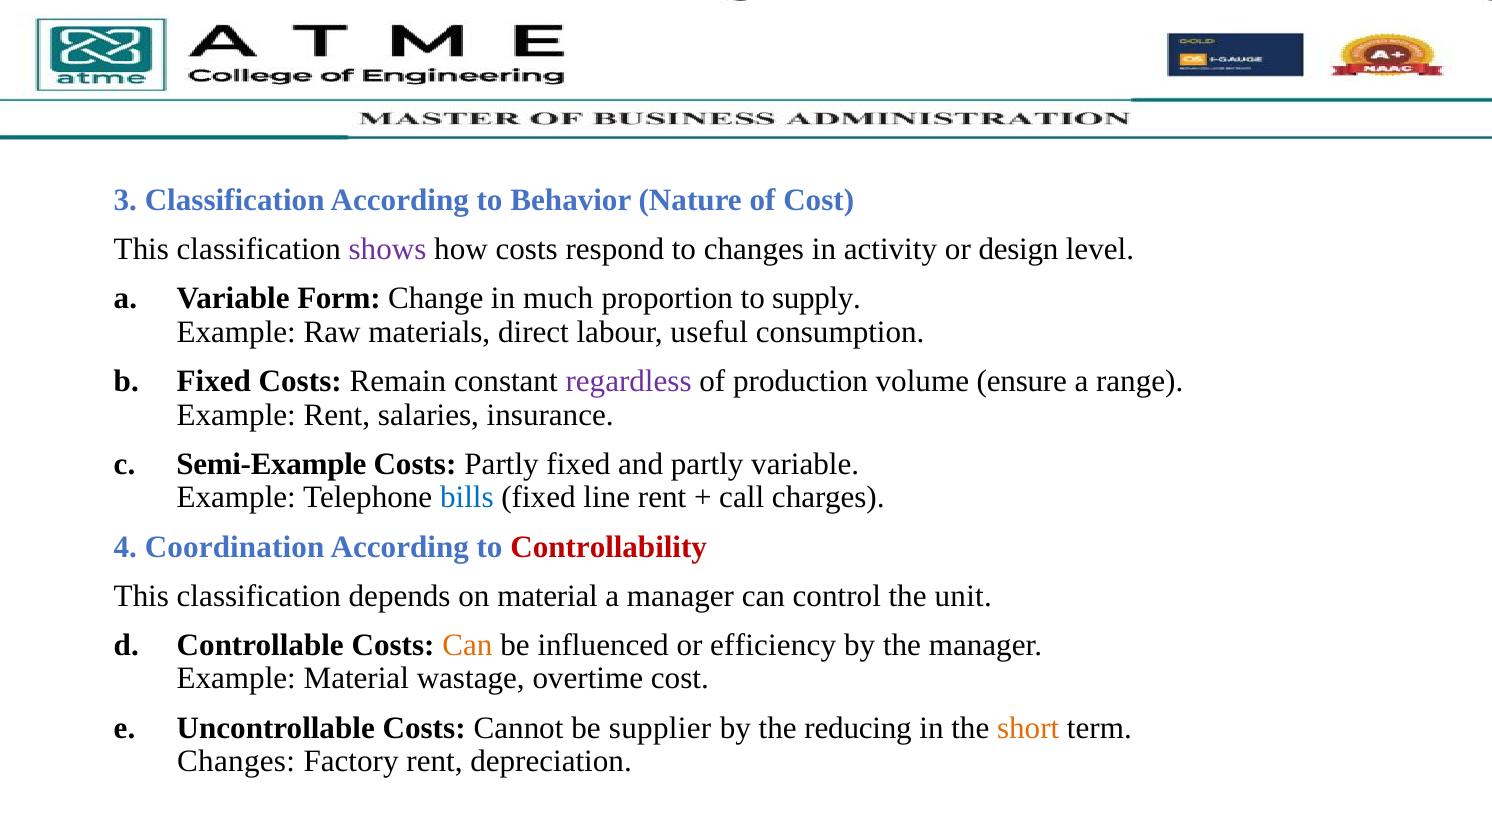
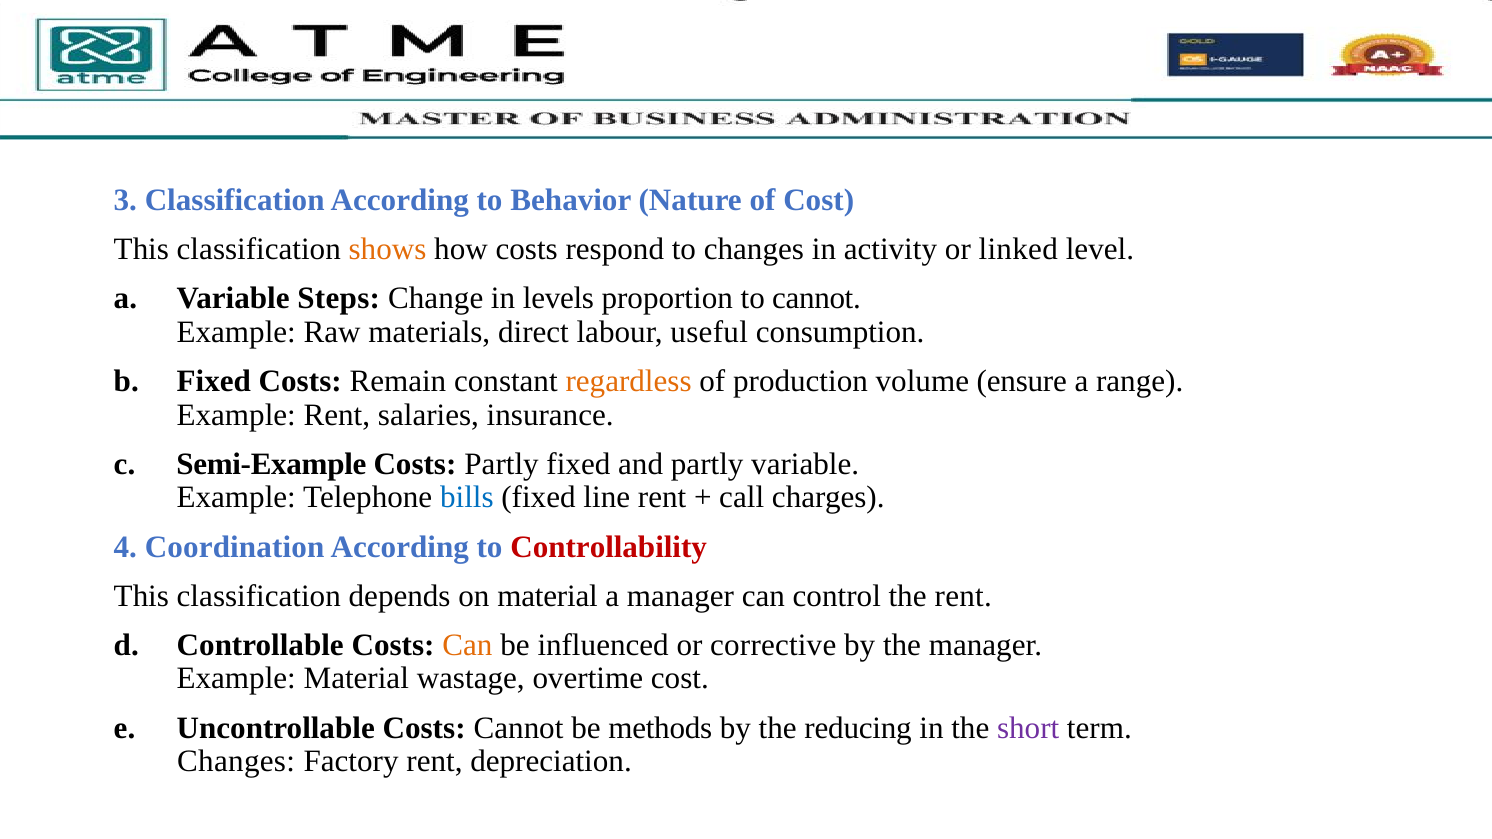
shows colour: purple -> orange
design: design -> linked
Form: Form -> Steps
much: much -> levels
to supply: supply -> cannot
regardless colour: purple -> orange
the unit: unit -> rent
efficiency: efficiency -> corrective
supplier: supplier -> methods
short colour: orange -> purple
